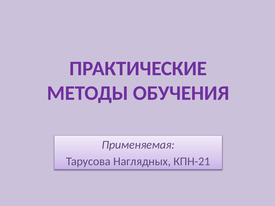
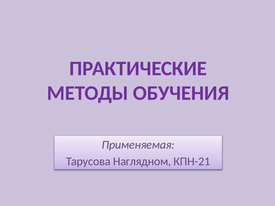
Наглядных: Наглядных -> Наглядном
